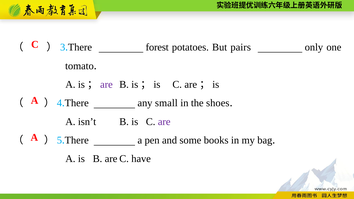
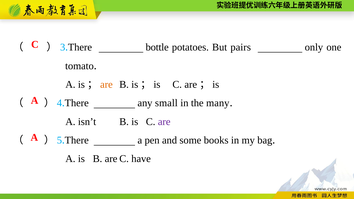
forest: forest -> bottle
are at (106, 85) colour: purple -> orange
shoes: shoes -> many
